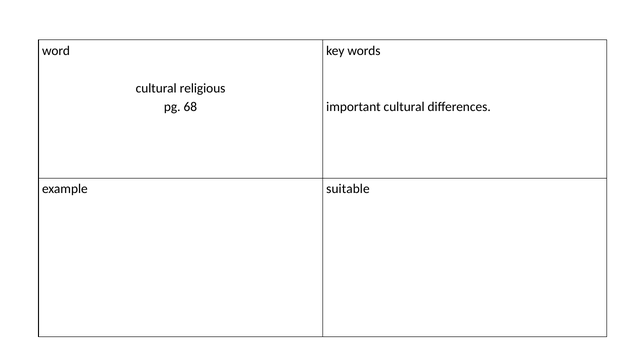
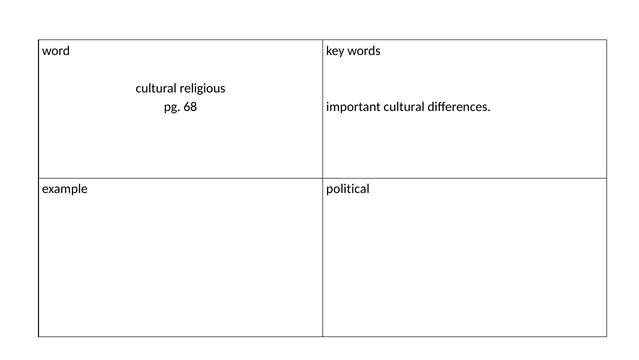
suitable: suitable -> political
